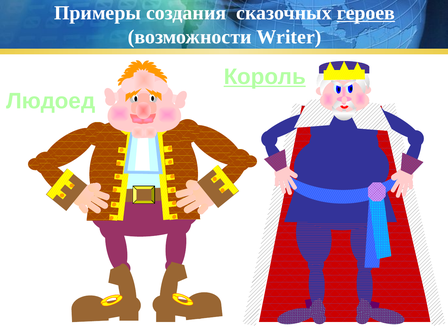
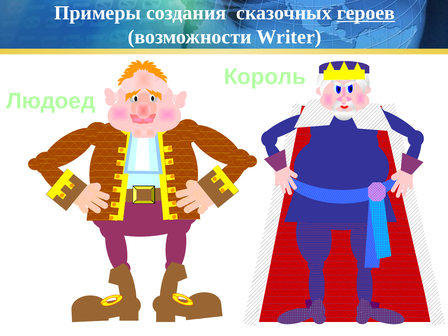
Король underline: present -> none
